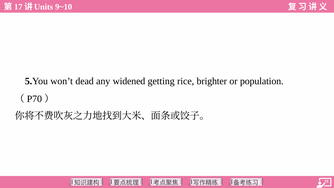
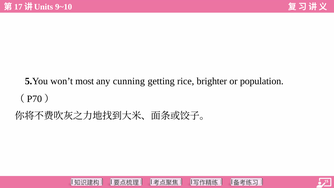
dead: dead -> most
widened: widened -> cunning
